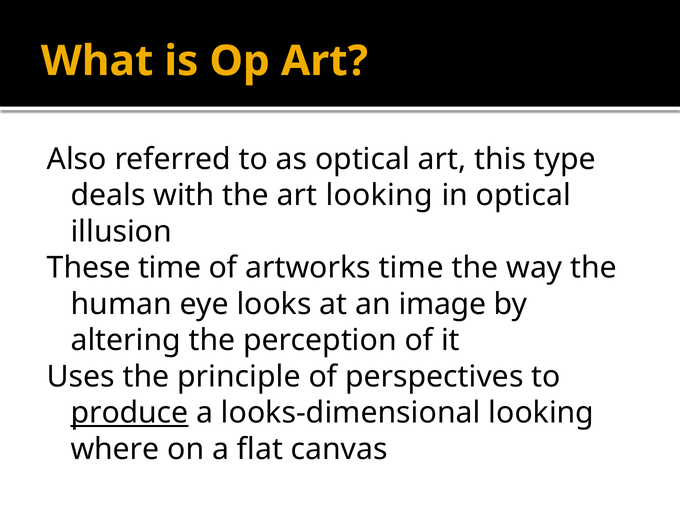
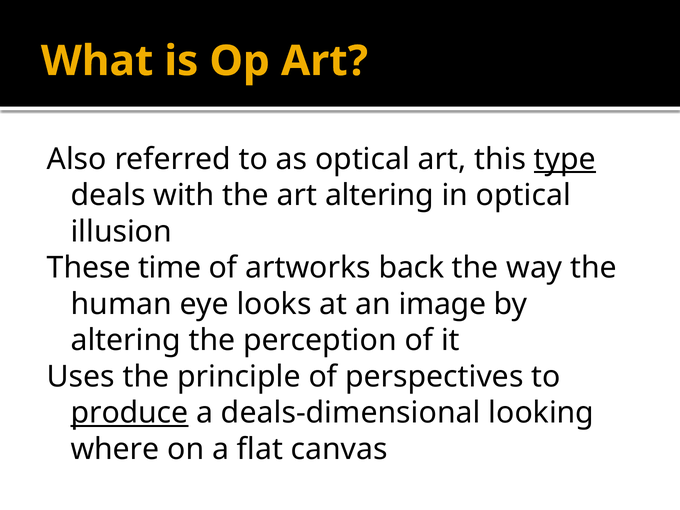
type underline: none -> present
art looking: looking -> altering
artworks time: time -> back
looks-dimensional: looks-dimensional -> deals-dimensional
